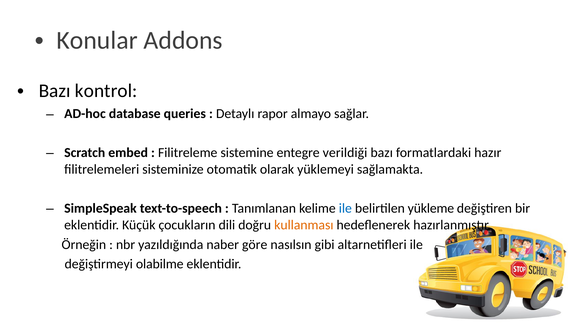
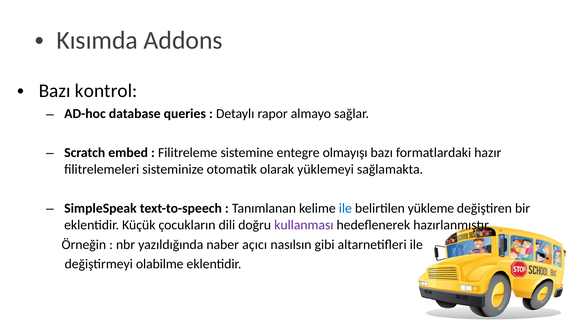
Konular: Konular -> Kısımda
verildiği: verildiği -> olmayışı
kullanması colour: orange -> purple
göre: göre -> açıcı
